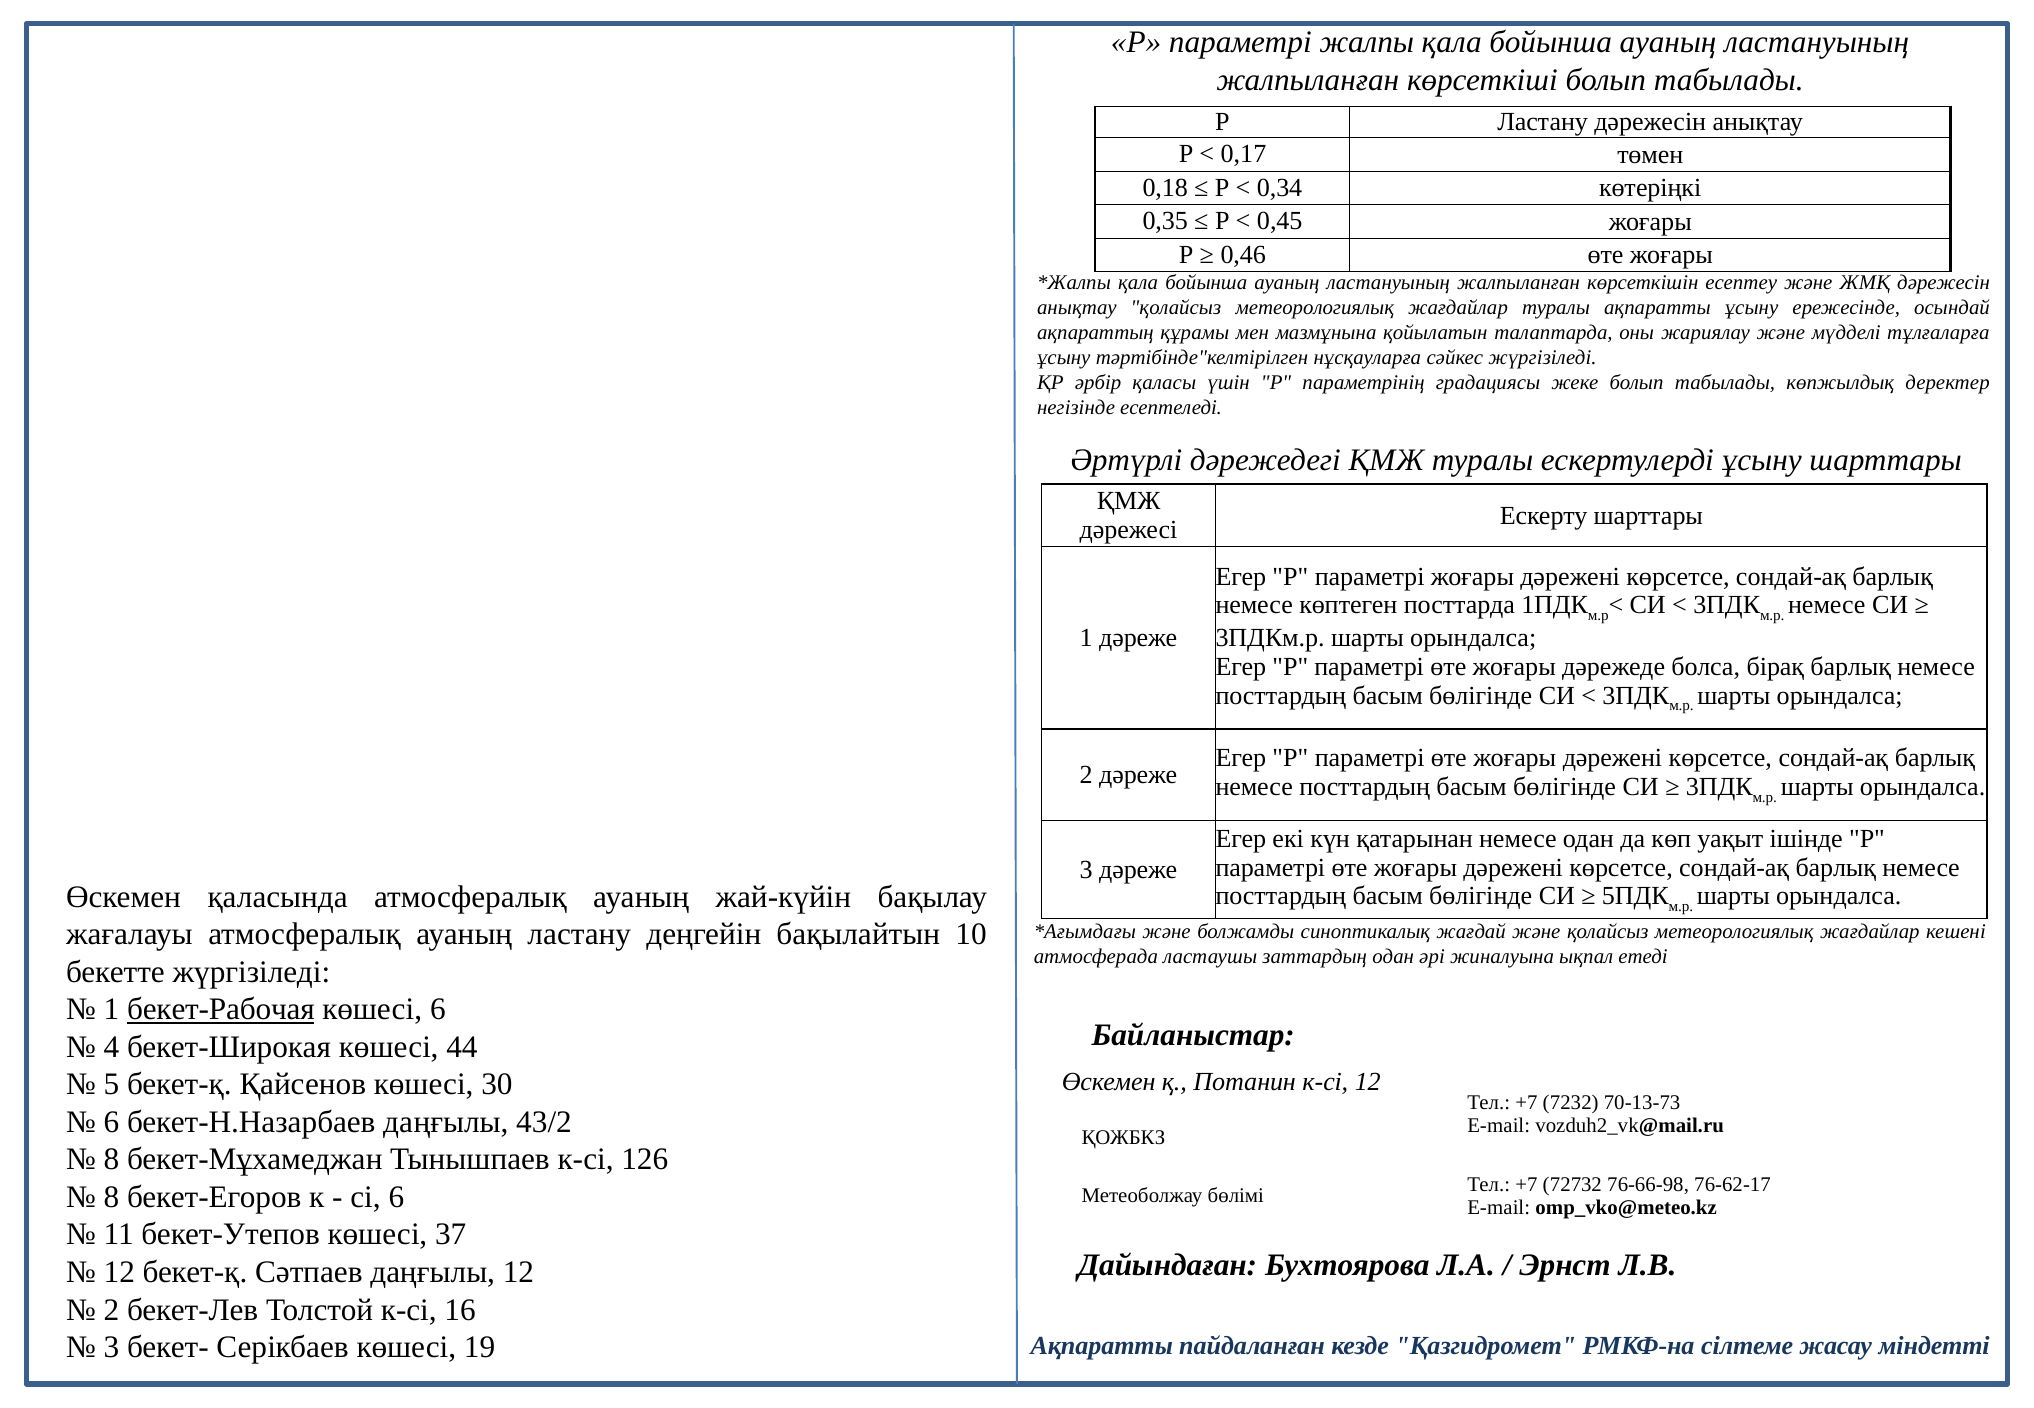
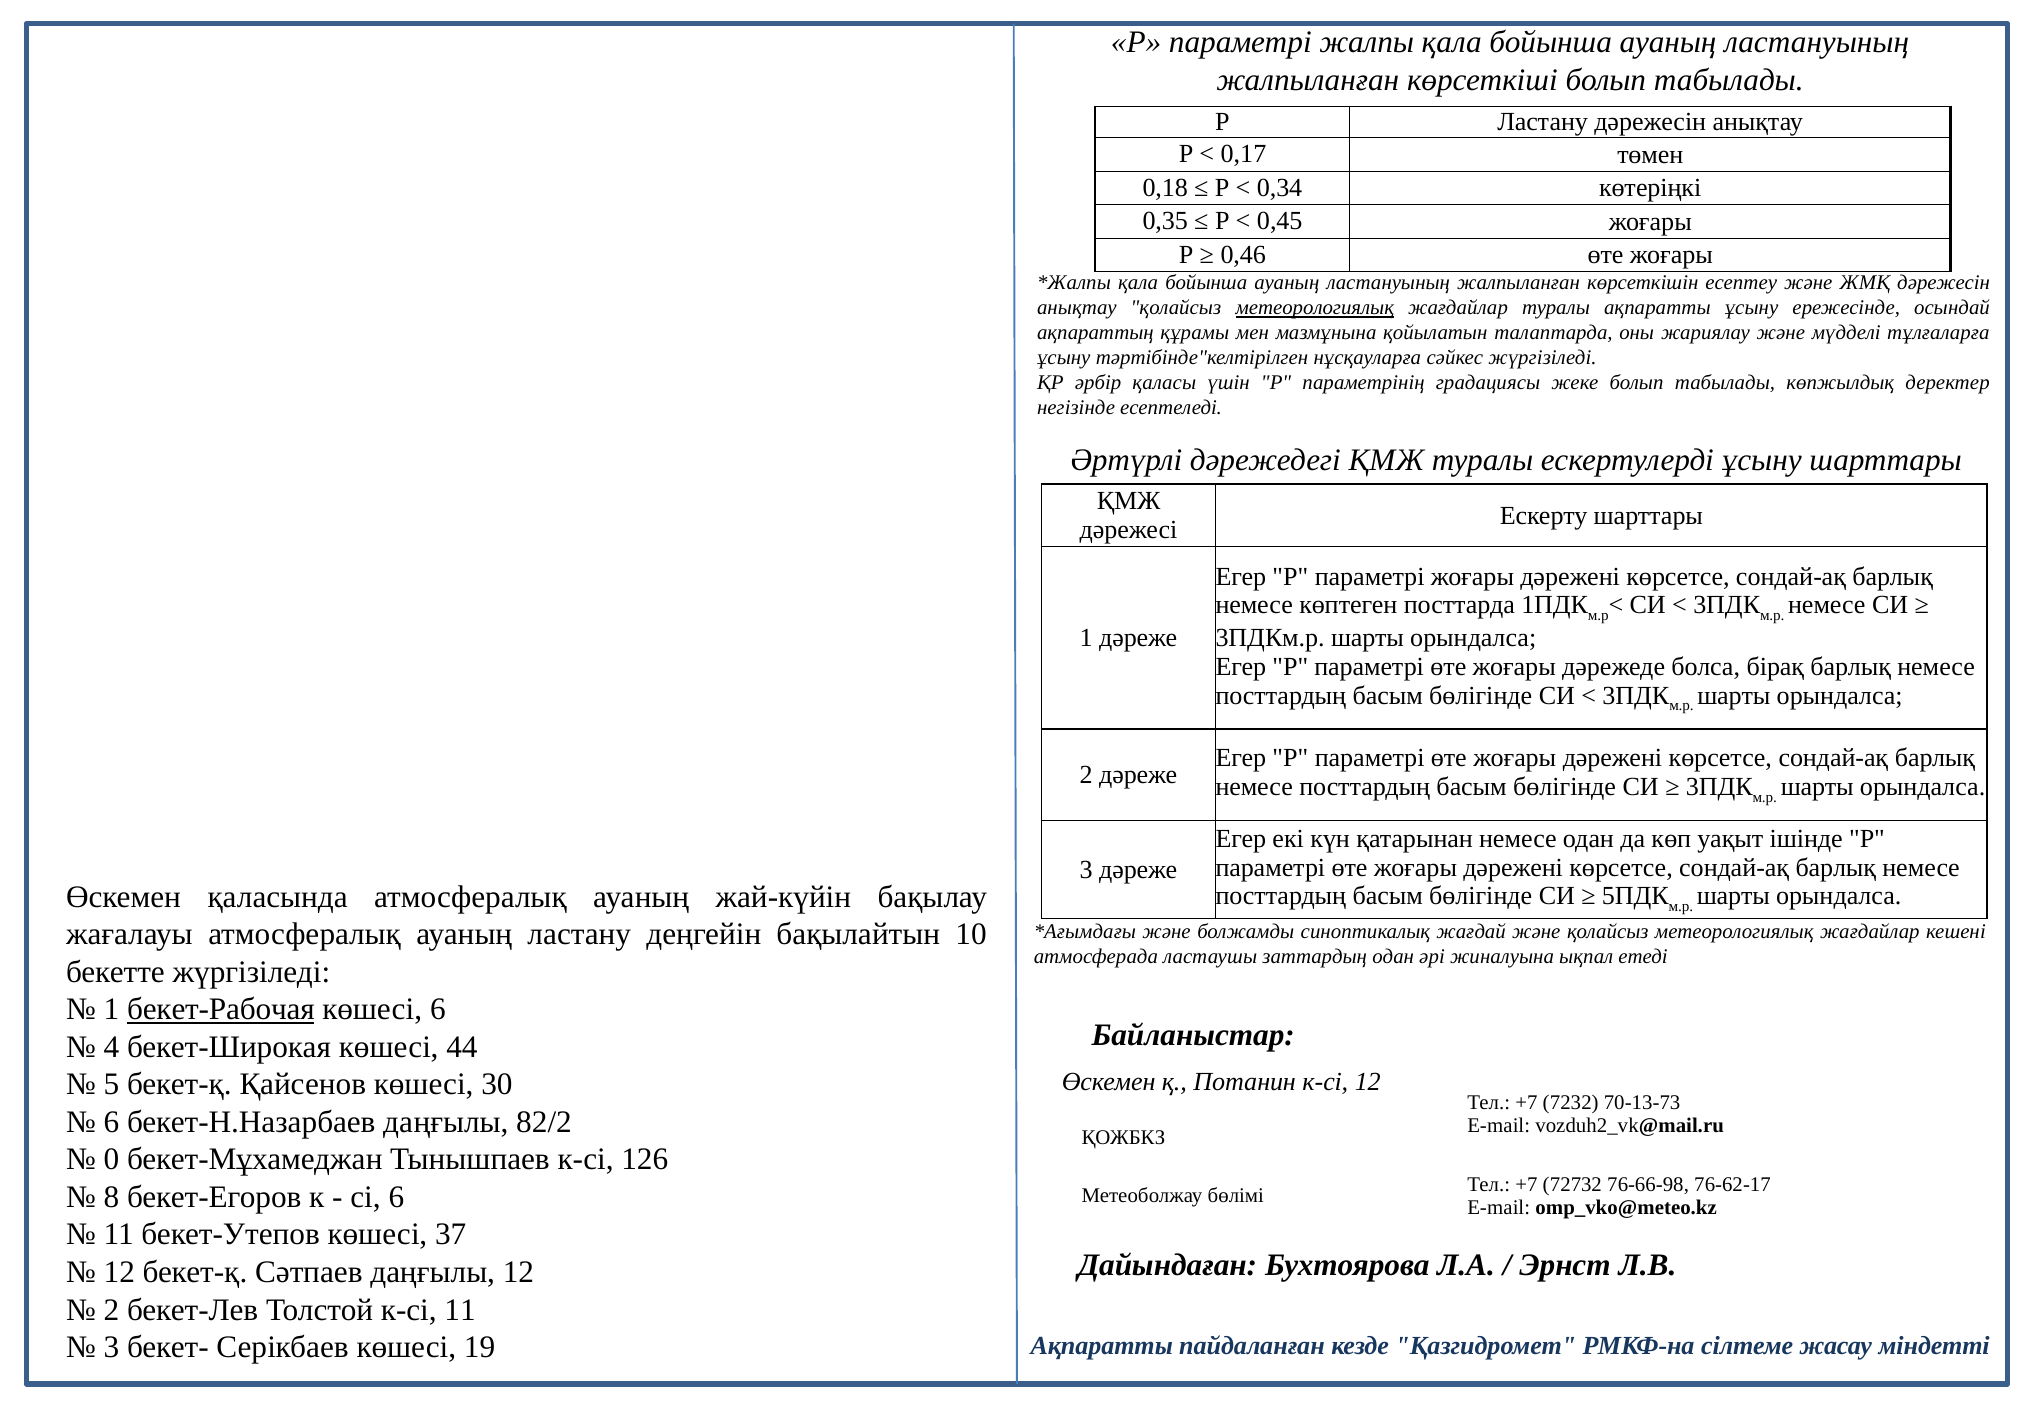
метеорологиялық at (1315, 308) underline: none -> present
43/2: 43/2 -> 82/2
8 at (111, 1160): 8 -> 0
к-сі 16: 16 -> 11
